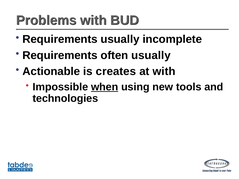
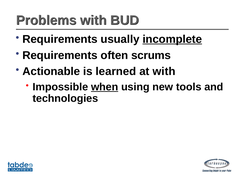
incomplete underline: none -> present
often usually: usually -> scrums
creates: creates -> learned
